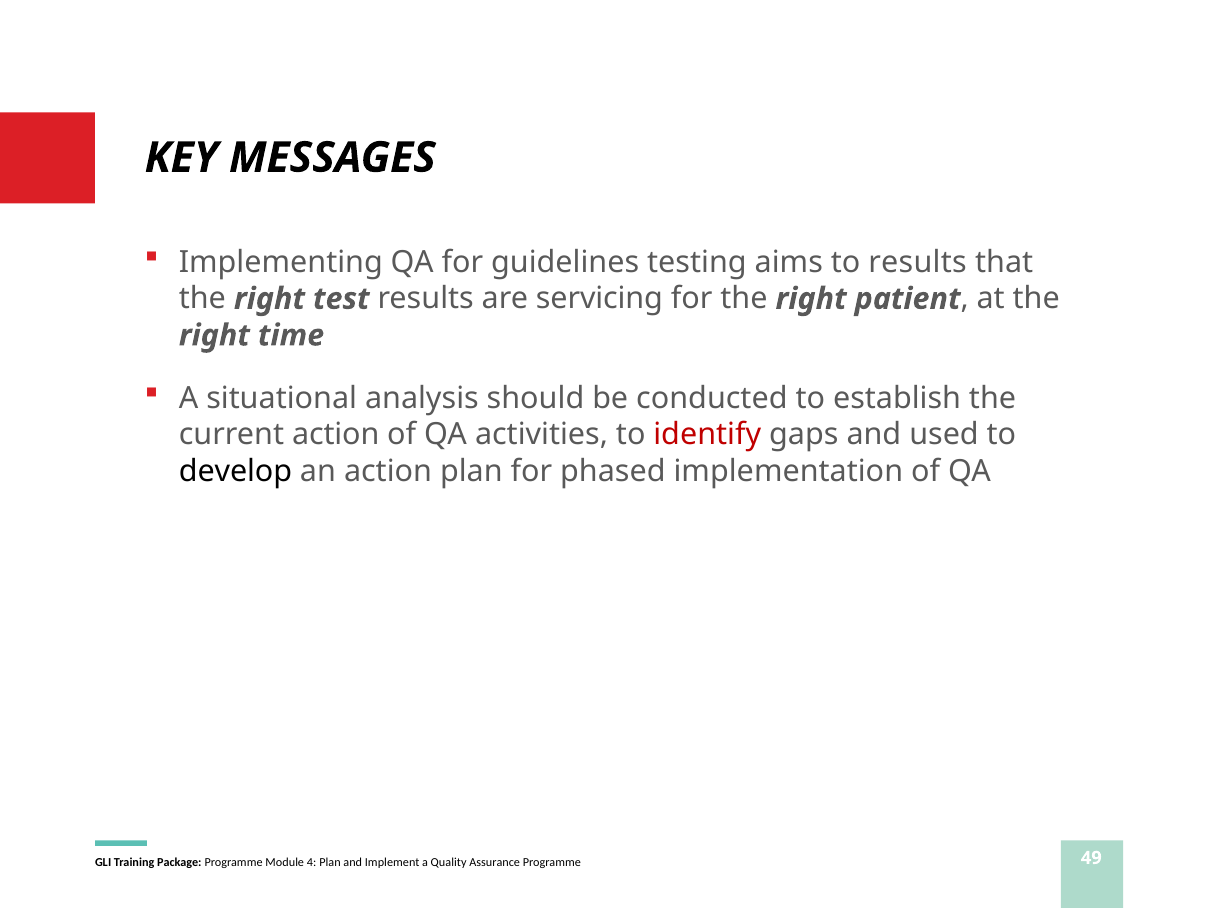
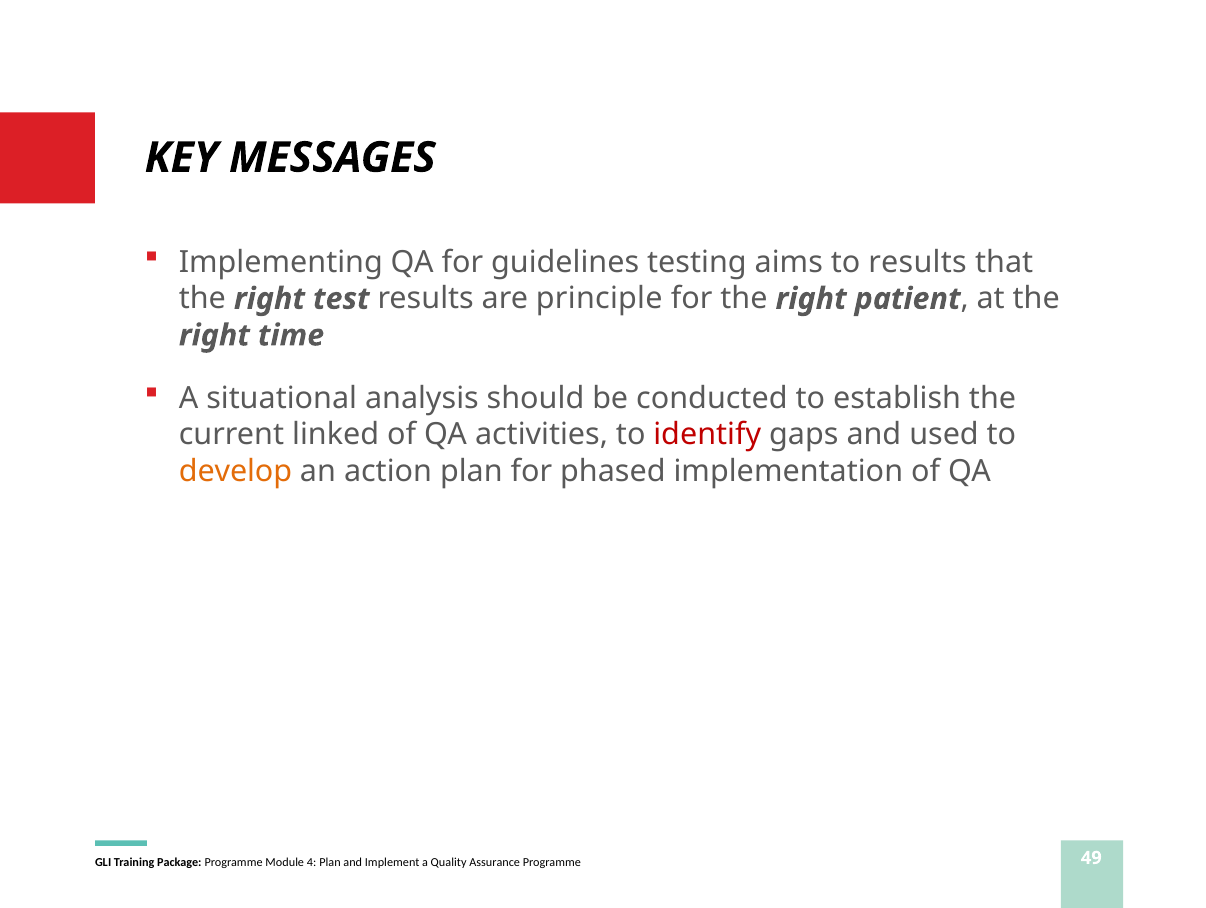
servicing: servicing -> principle
current action: action -> linked
develop colour: black -> orange
